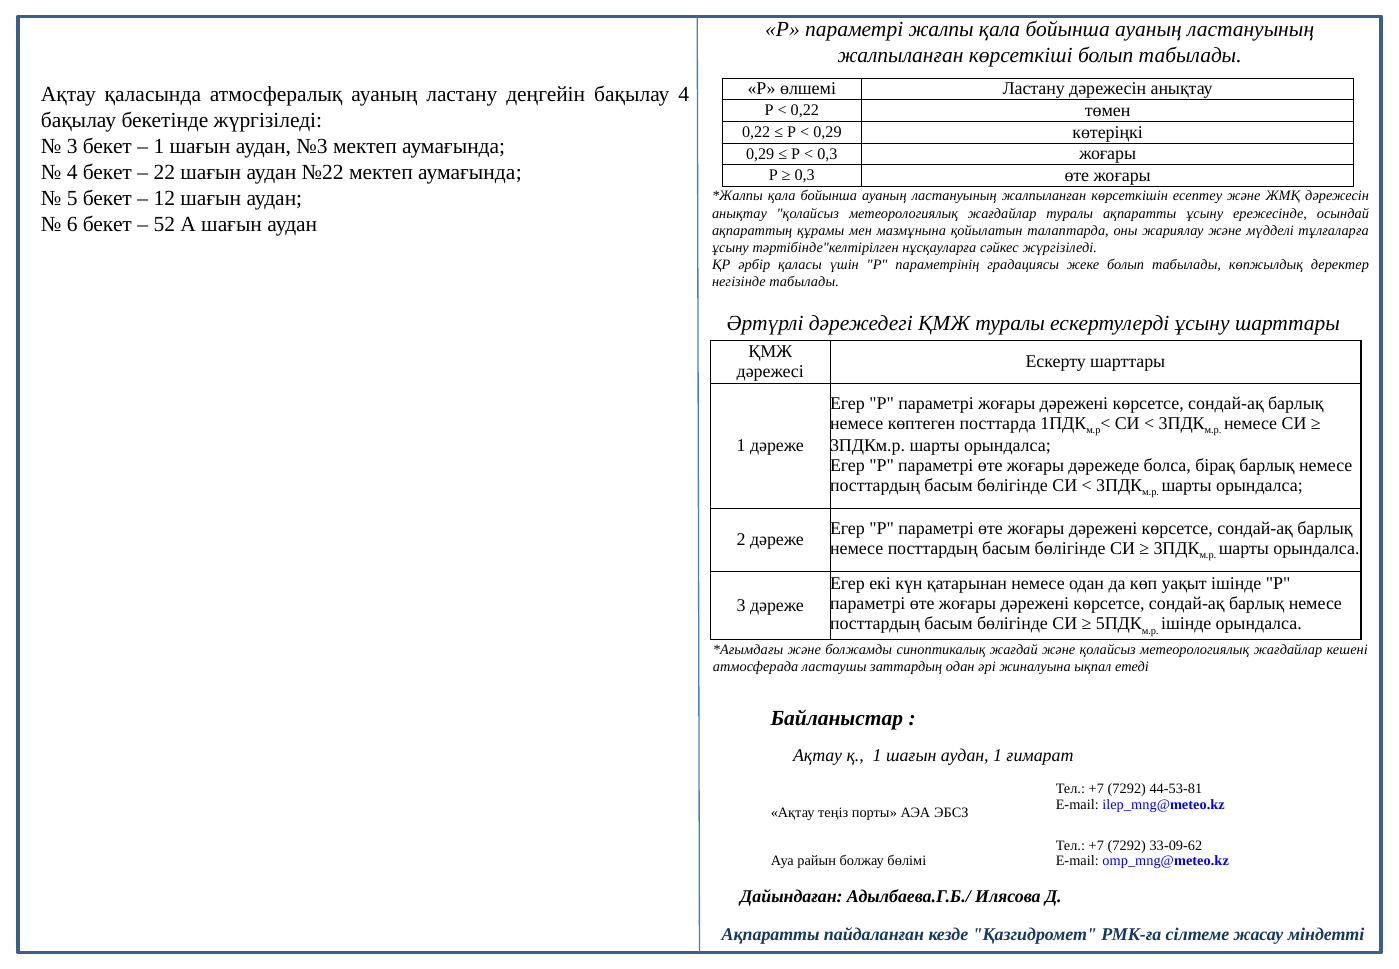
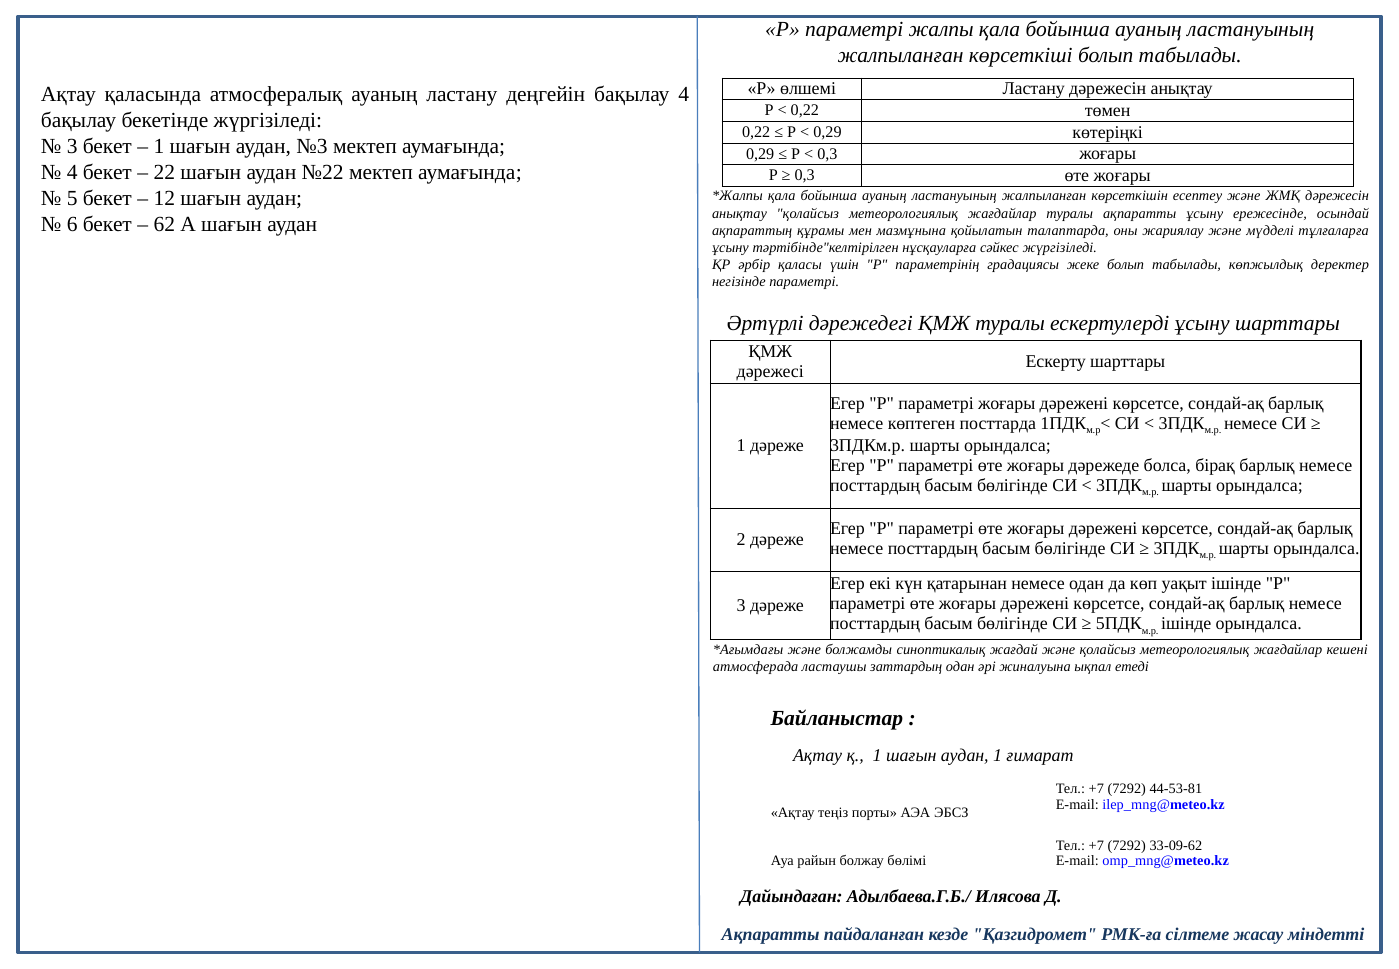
52: 52 -> 62
негізінде табылады: табылады -> параметрі
